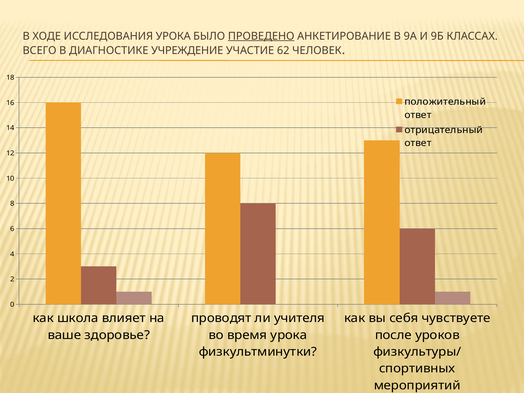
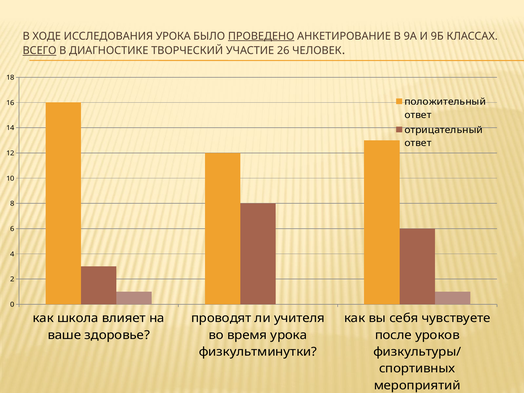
ВСЕГО underline: none -> present
УЧРЕЖДЕНИЕ: УЧРЕЖДЕНИЕ -> ТВОРЧЕСКИЙ
62: 62 -> 26
